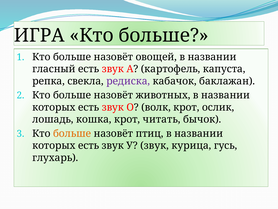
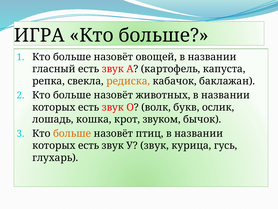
редиска colour: purple -> orange
волк крот: крот -> букв
читать: читать -> звуком
